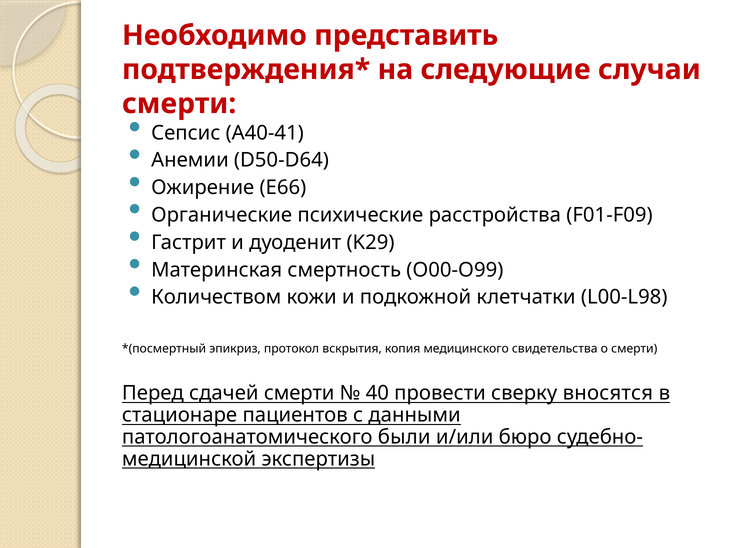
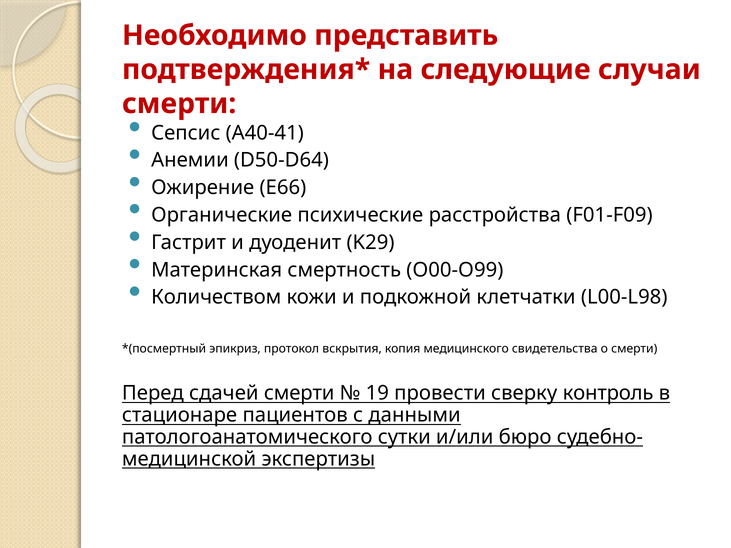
40: 40 -> 19
вносятся: вносятся -> контроль
были: были -> сутки
